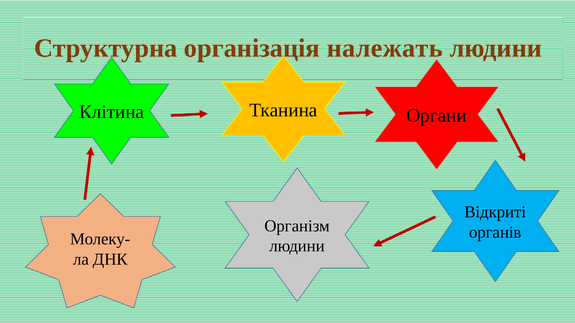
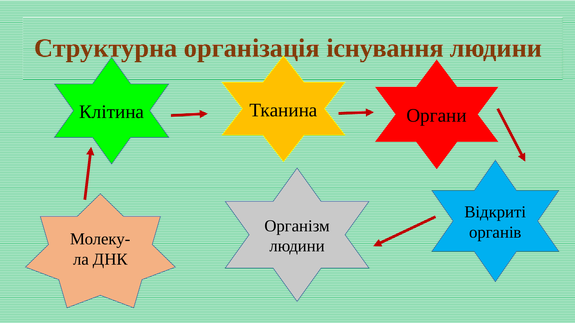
належать: належать -> існування
